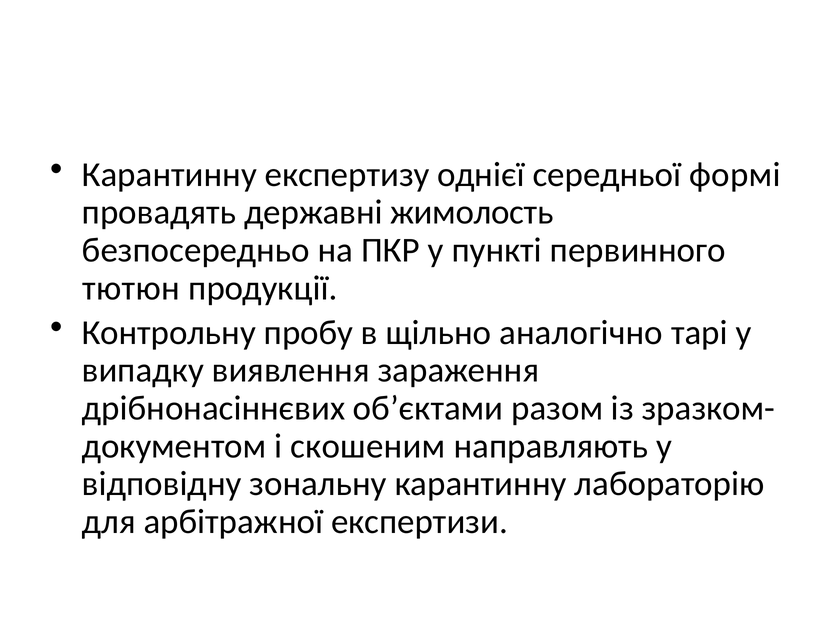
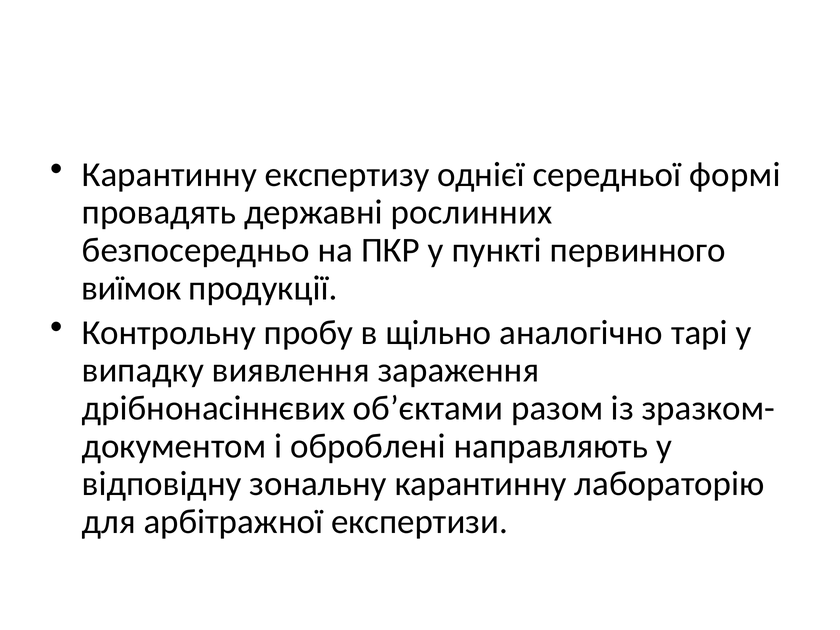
жимолость: жимолость -> рослинних
тютюн: тютюн -> виїмок
скошеним: скошеним -> оброблені
